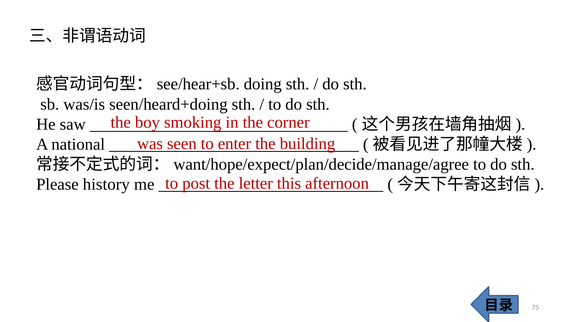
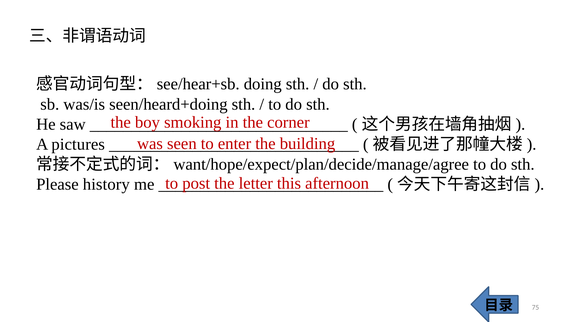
national: national -> pictures
